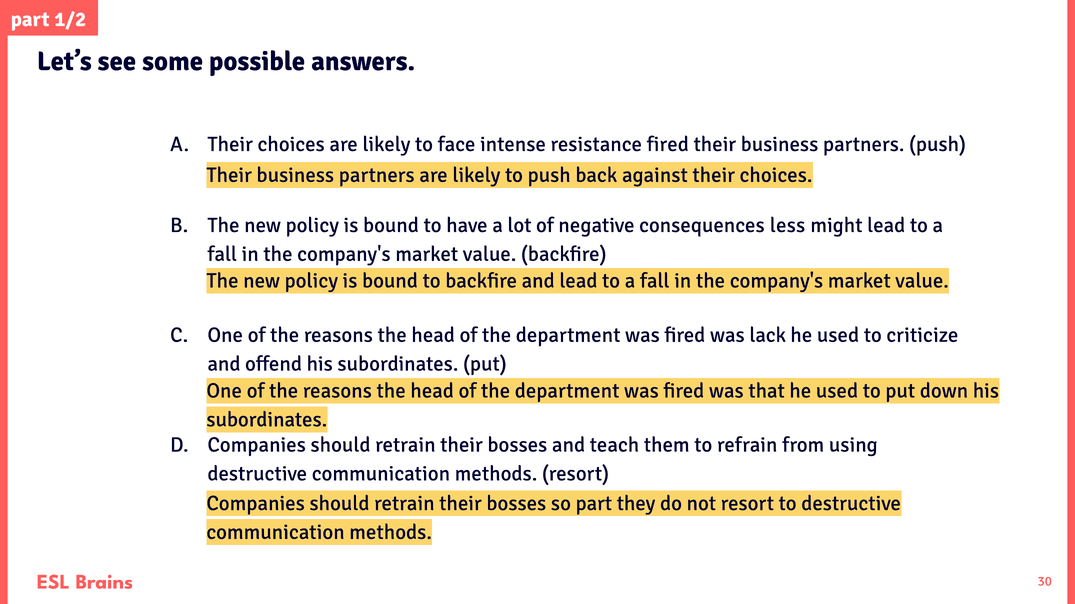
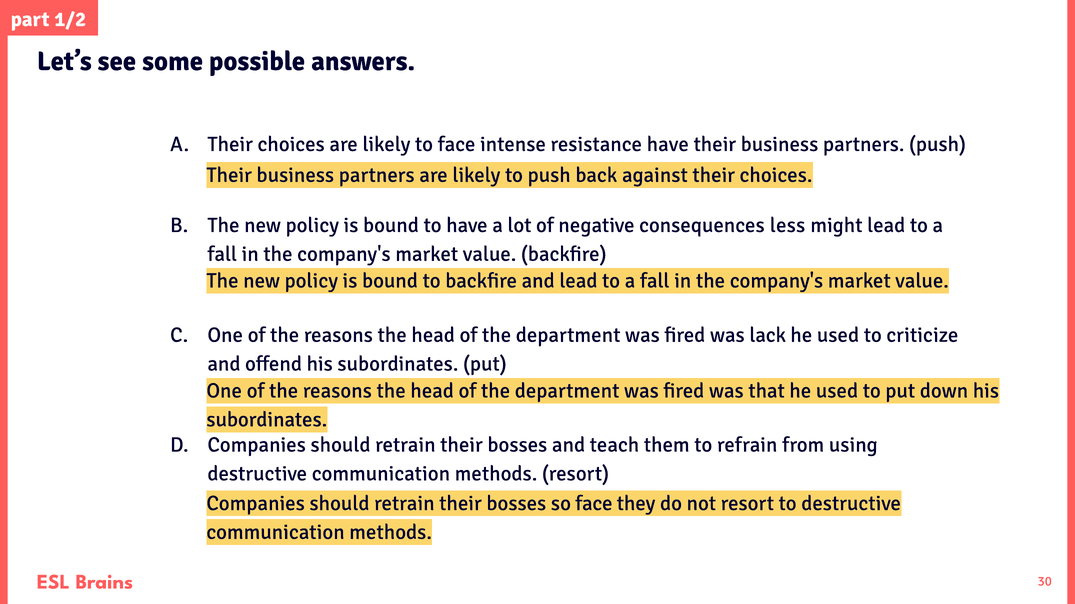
resistance fired: fired -> have
so part: part -> face
